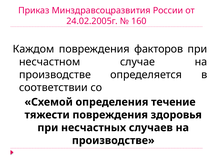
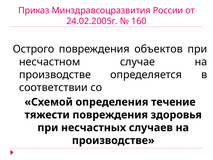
Каждом: Каждом -> Острого
факторов: факторов -> объектов
